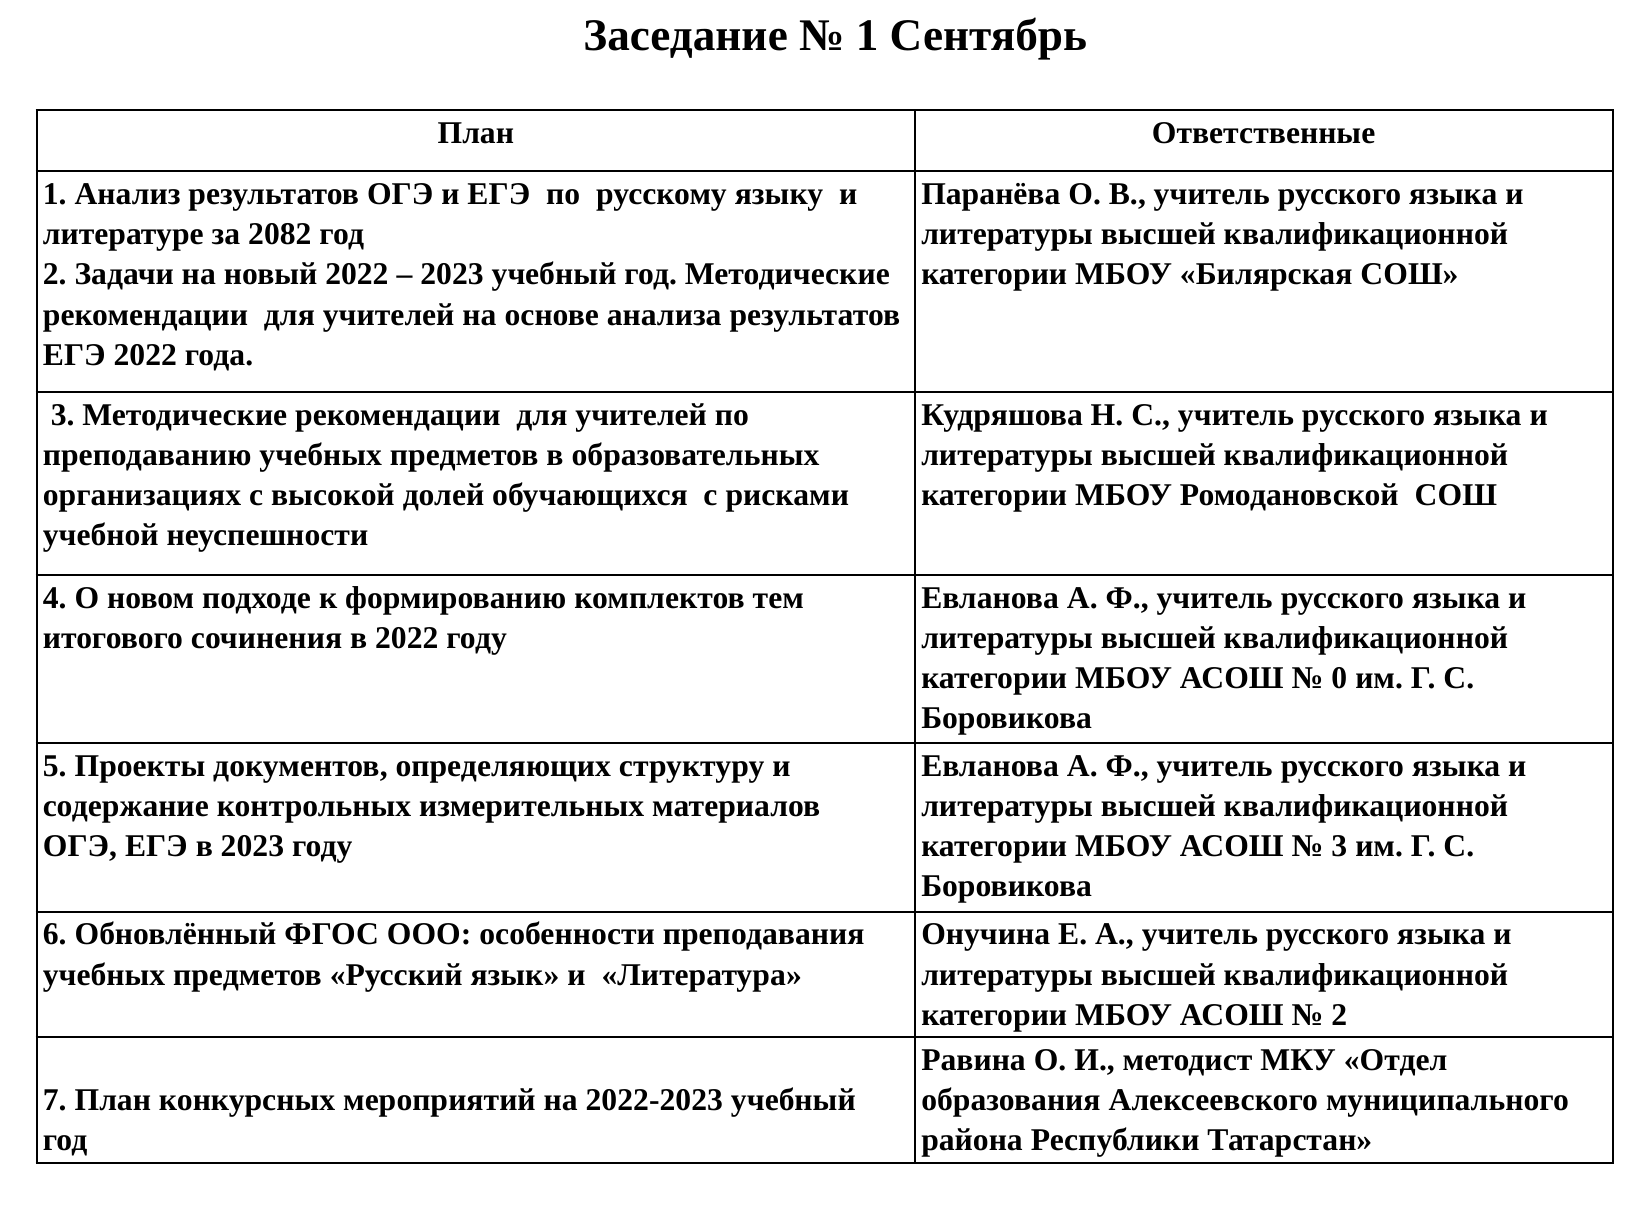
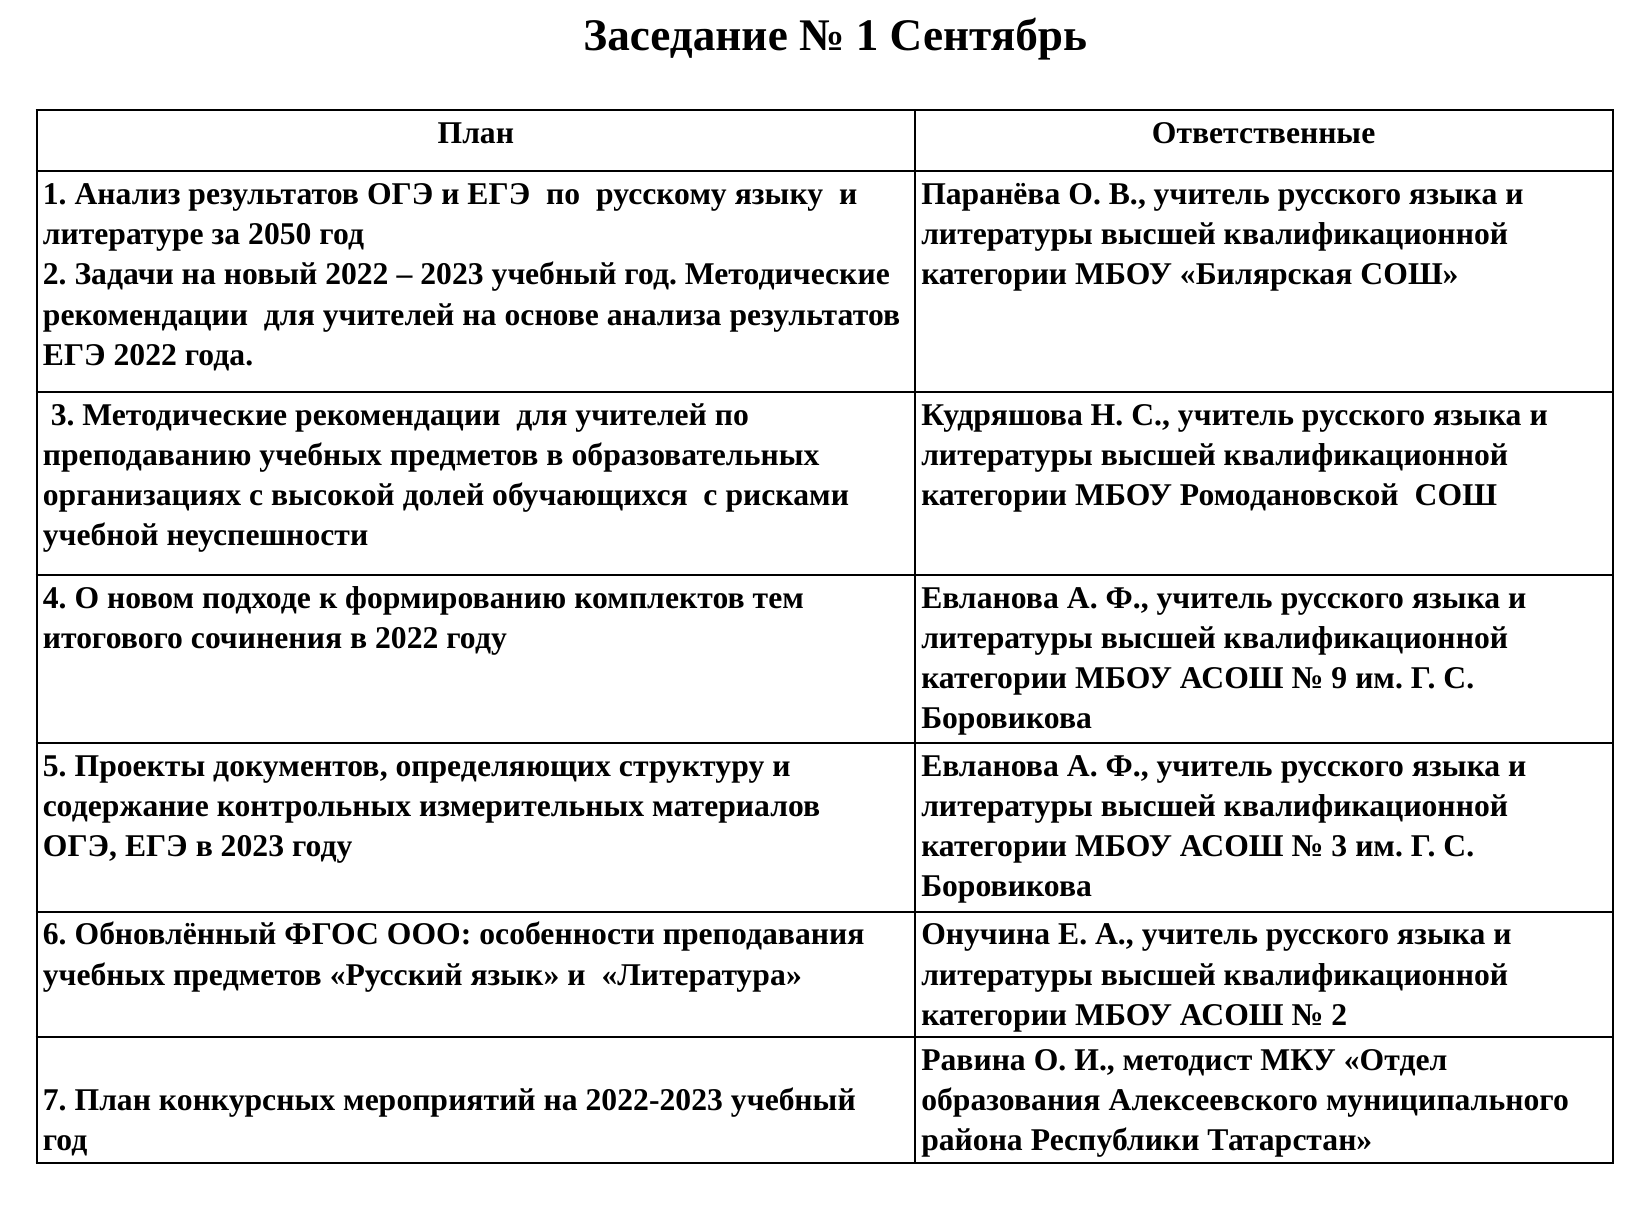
2082: 2082 -> 2050
0: 0 -> 9
